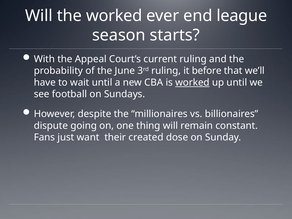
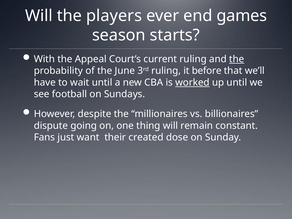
the worked: worked -> players
league: league -> games
the at (237, 59) underline: none -> present
